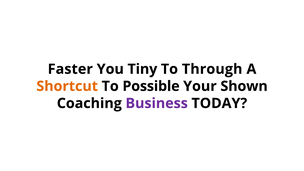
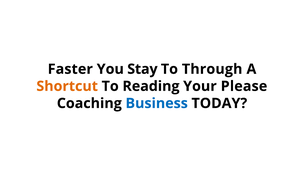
Tiny: Tiny -> Stay
Possible: Possible -> Reading
Shown: Shown -> Please
Business colour: purple -> blue
